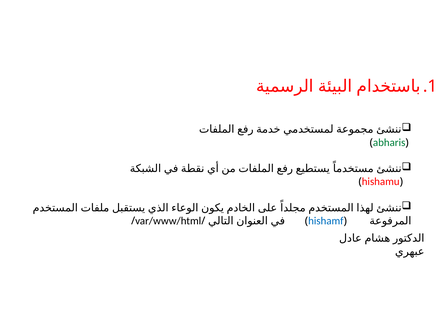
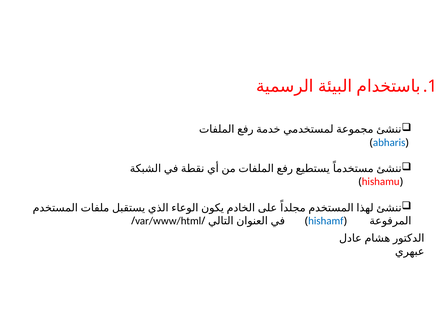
abharis colour: green -> blue
